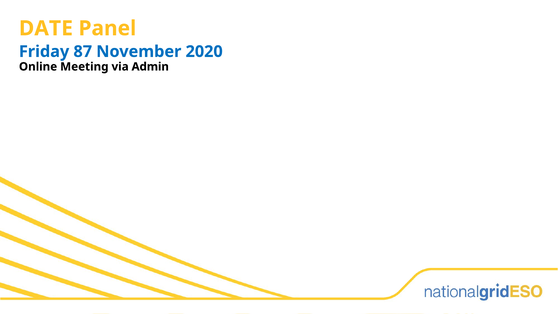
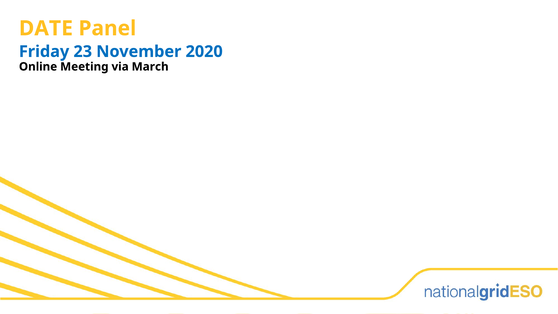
87: 87 -> 23
Admin: Admin -> March
